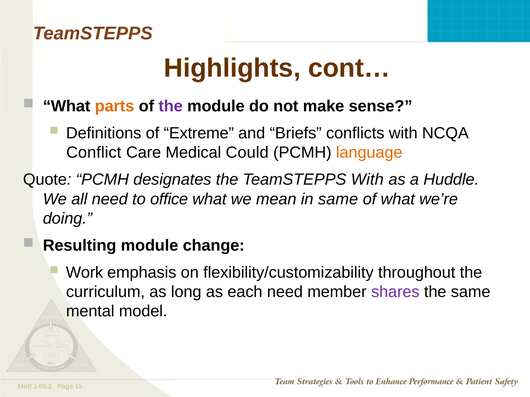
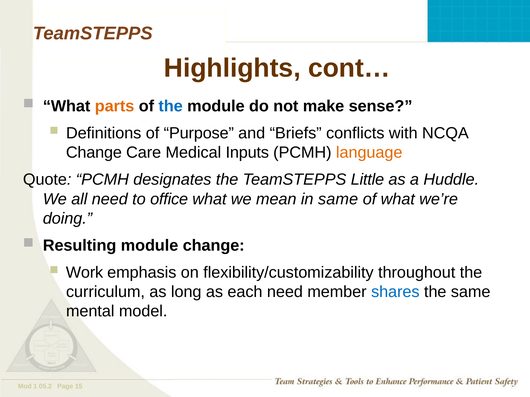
the at (171, 106) colour: purple -> blue
Extreme: Extreme -> Purpose
Conflict at (94, 153): Conflict -> Change
Could: Could -> Inputs
TeamSTEPPS With: With -> Little
shares colour: purple -> blue
